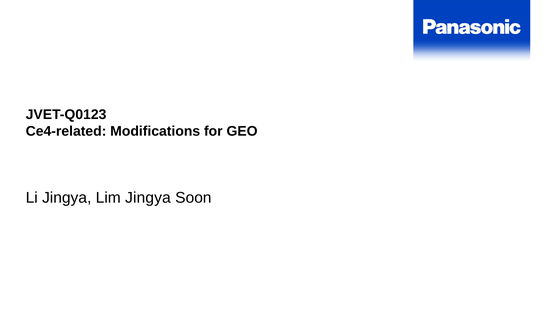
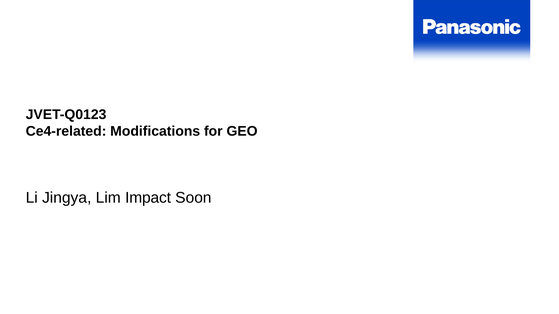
Lim Jingya: Jingya -> Impact
